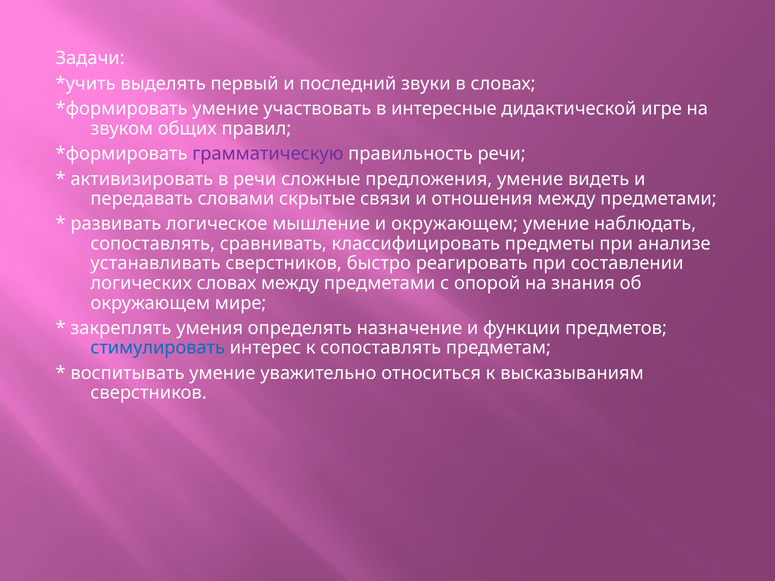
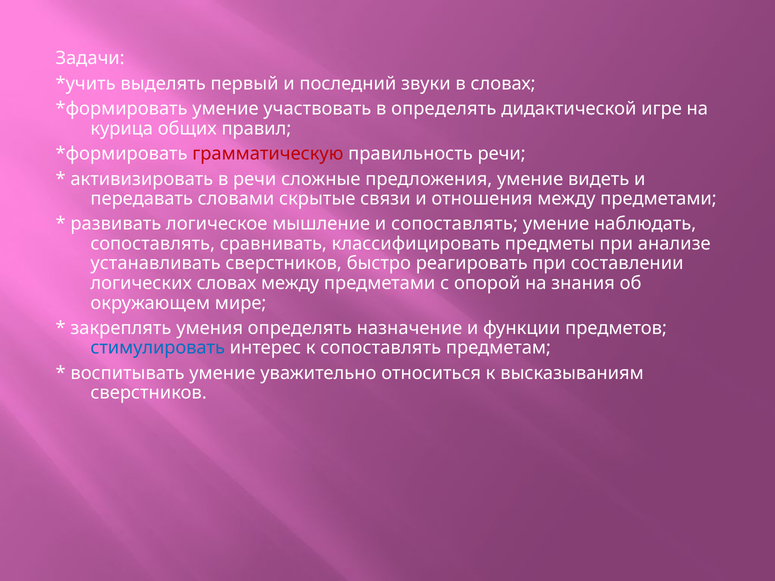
в интересные: интересные -> определять
звуком: звуком -> курица
грамматическую colour: purple -> red
и окружающем: окружающем -> сопоставлять
